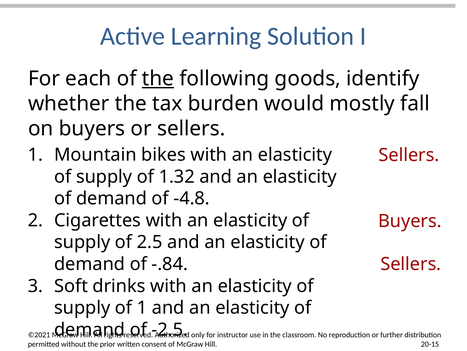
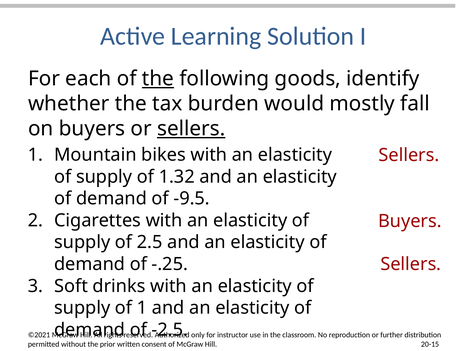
sellers at (191, 128) underline: none -> present
-4.8: -4.8 -> -9.5
-.84: -.84 -> -.25
